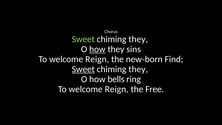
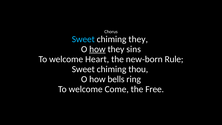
Sweet at (83, 39) colour: light green -> light blue
Reign at (97, 59): Reign -> Heart
Find: Find -> Rule
Sweet at (83, 69) underline: present -> none
they at (138, 69): they -> thou
Reign at (117, 89): Reign -> Come
